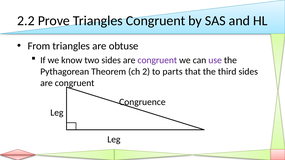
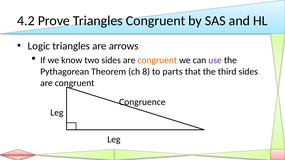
2.2: 2.2 -> 4.2
From: From -> Logic
obtuse: obtuse -> arrows
congruent at (157, 60) colour: purple -> orange
2: 2 -> 8
